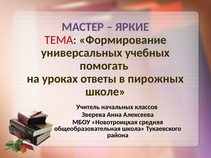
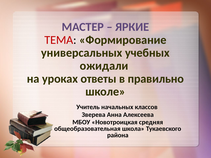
помогать: помогать -> ожидали
пирожных: пирожных -> правильно
